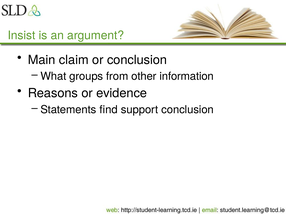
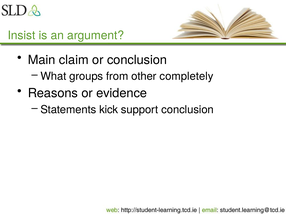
information: information -> completely
find: find -> kick
